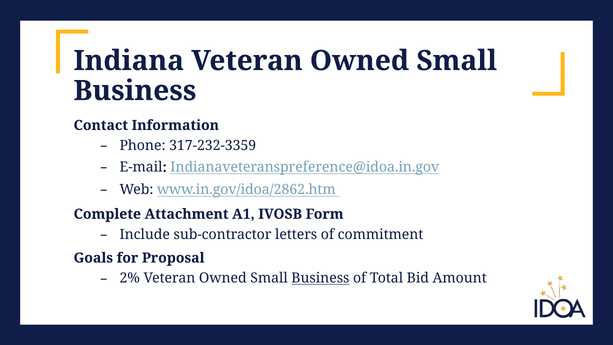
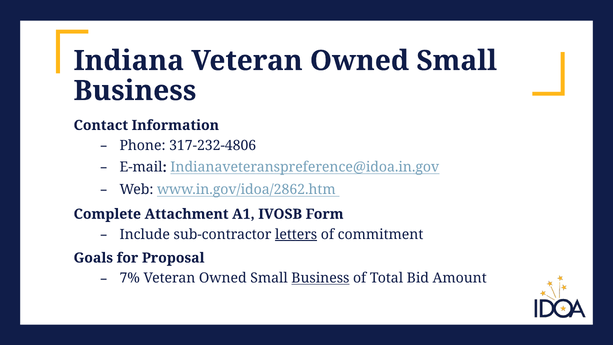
317-232-3359: 317-232-3359 -> 317-232-4806
letters underline: none -> present
2%: 2% -> 7%
